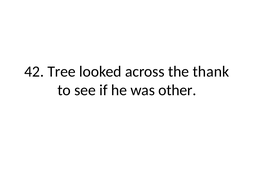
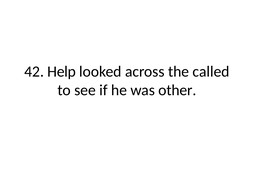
Tree: Tree -> Help
thank: thank -> called
